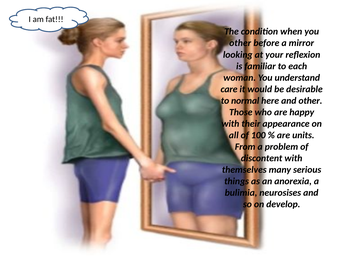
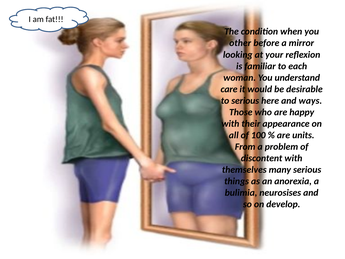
to normal: normal -> serious
and other: other -> ways
